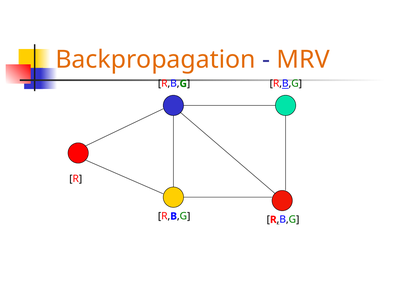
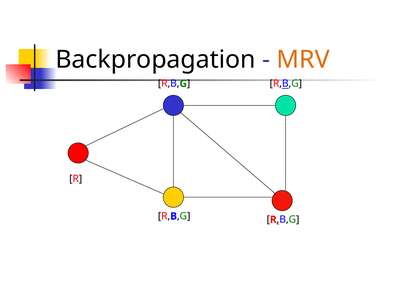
Backpropagation colour: orange -> black
